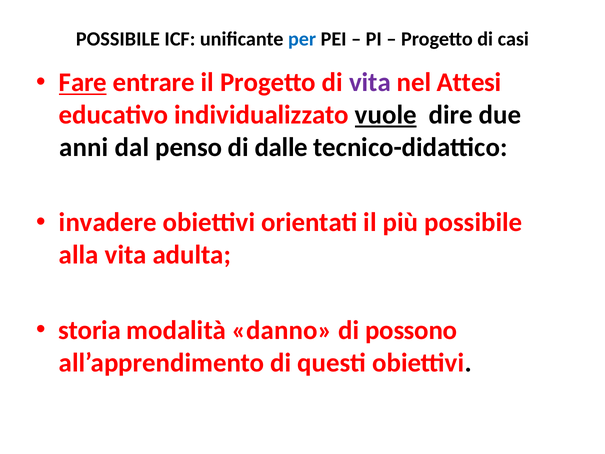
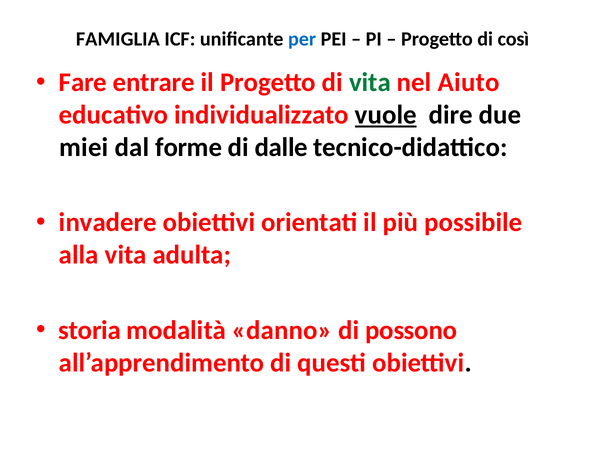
POSSIBILE at (118, 39): POSSIBILE -> FAMIGLIA
casi: casi -> così
Fare underline: present -> none
vita at (370, 83) colour: purple -> green
Attesi: Attesi -> Aiuto
anni: anni -> miei
penso: penso -> forme
